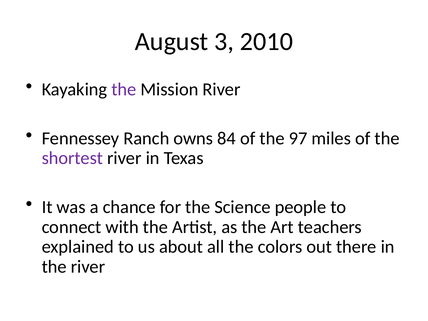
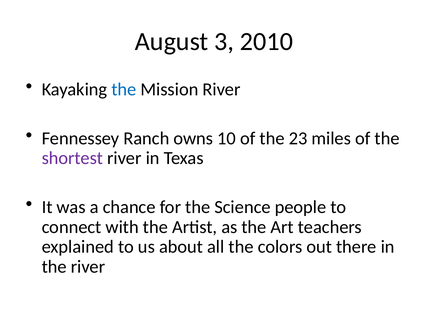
the at (124, 89) colour: purple -> blue
84: 84 -> 10
97: 97 -> 23
